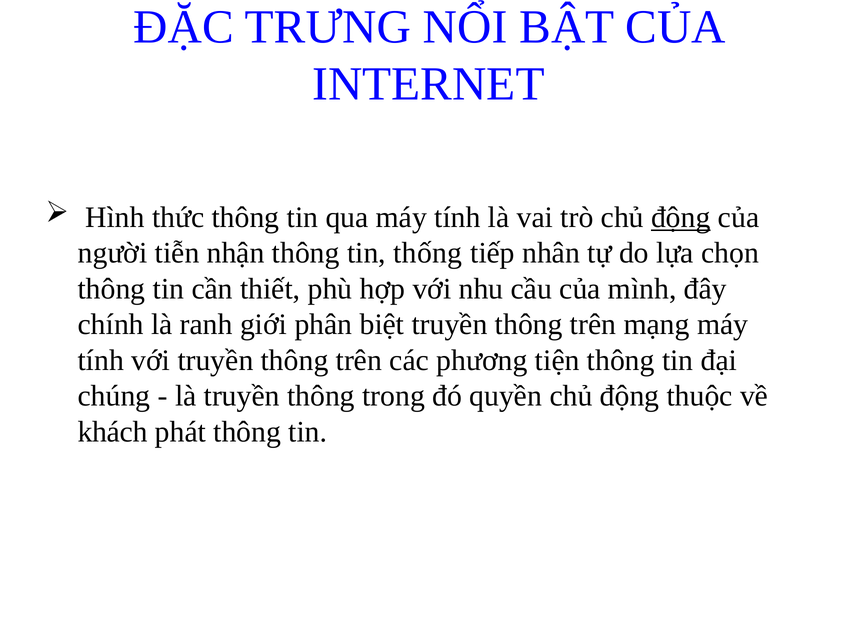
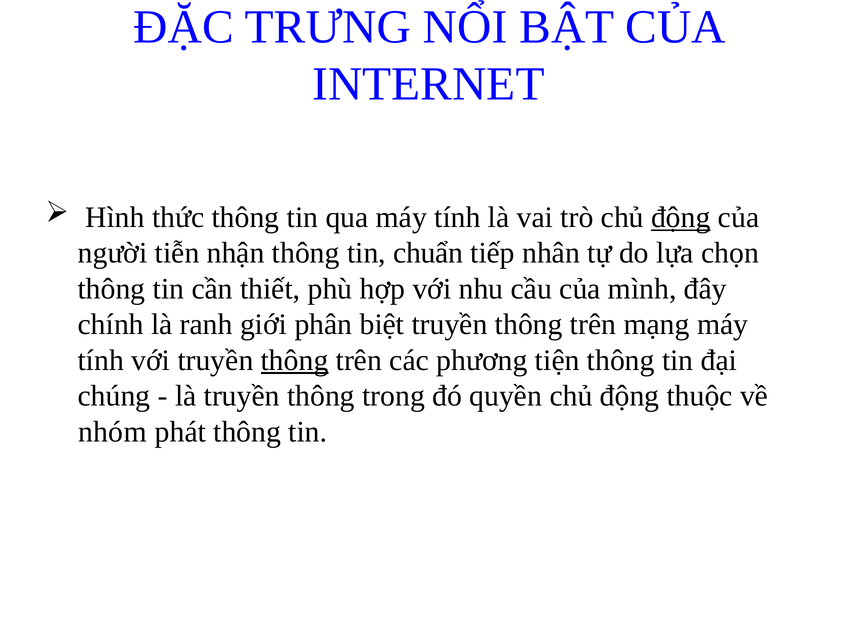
thống: thống -> chuẩn
thông at (295, 360) underline: none -> present
khách: khách -> nhóm
